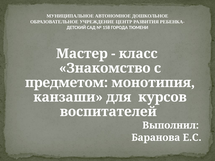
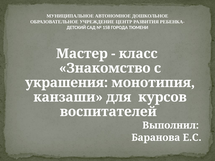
предметом: предметом -> украшения
